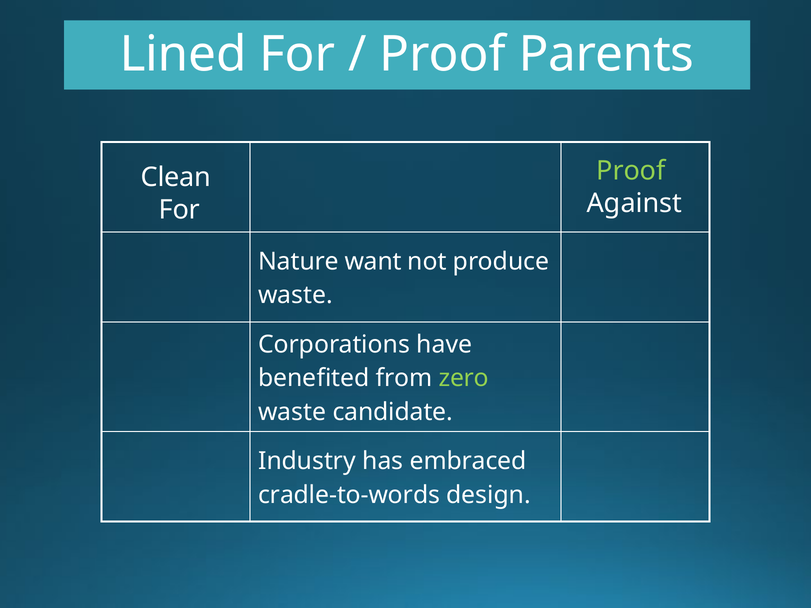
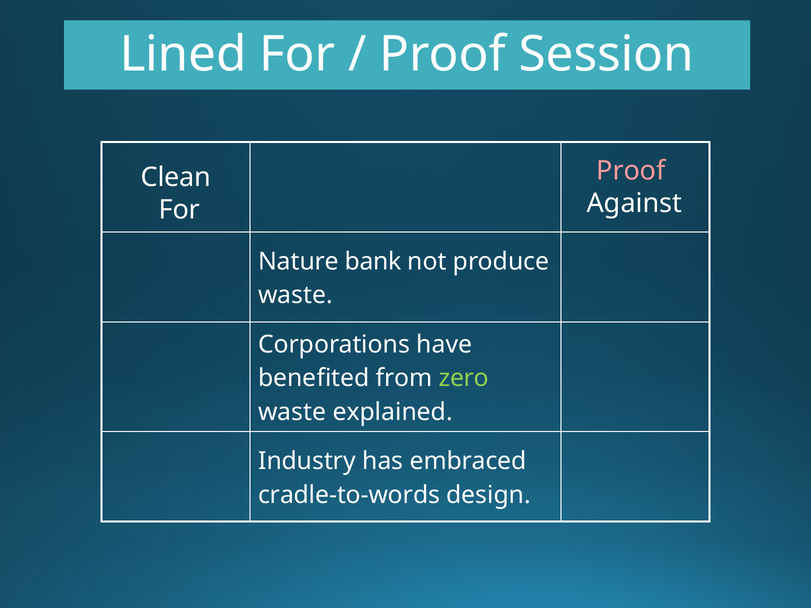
Parents: Parents -> Session
Proof at (631, 171) colour: light green -> pink
want: want -> bank
candidate: candidate -> explained
